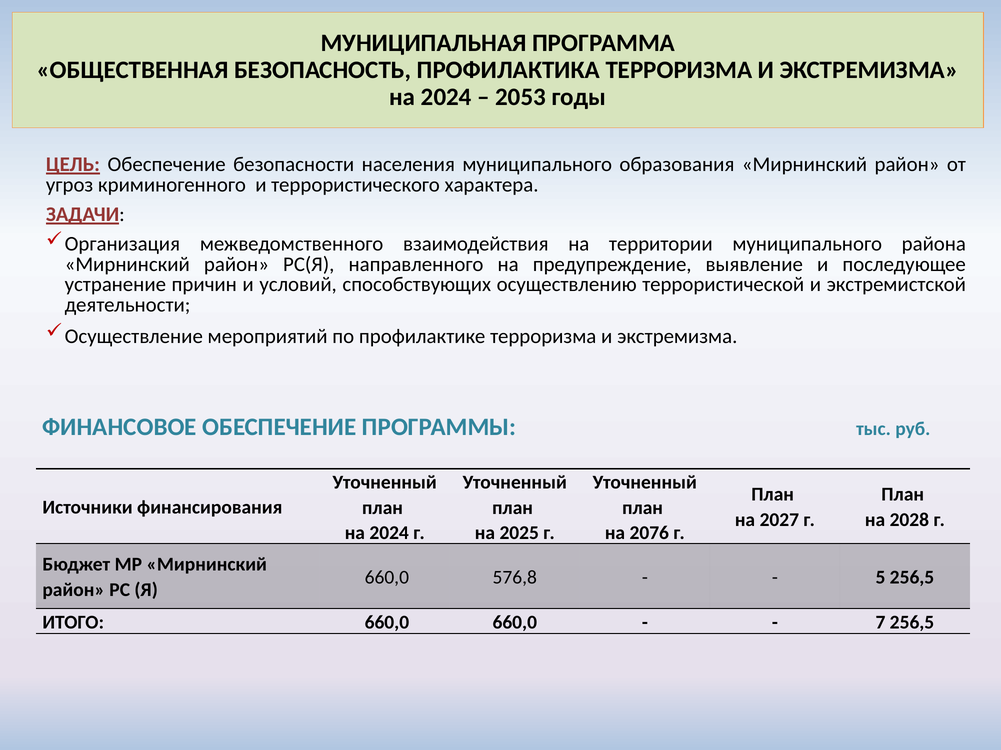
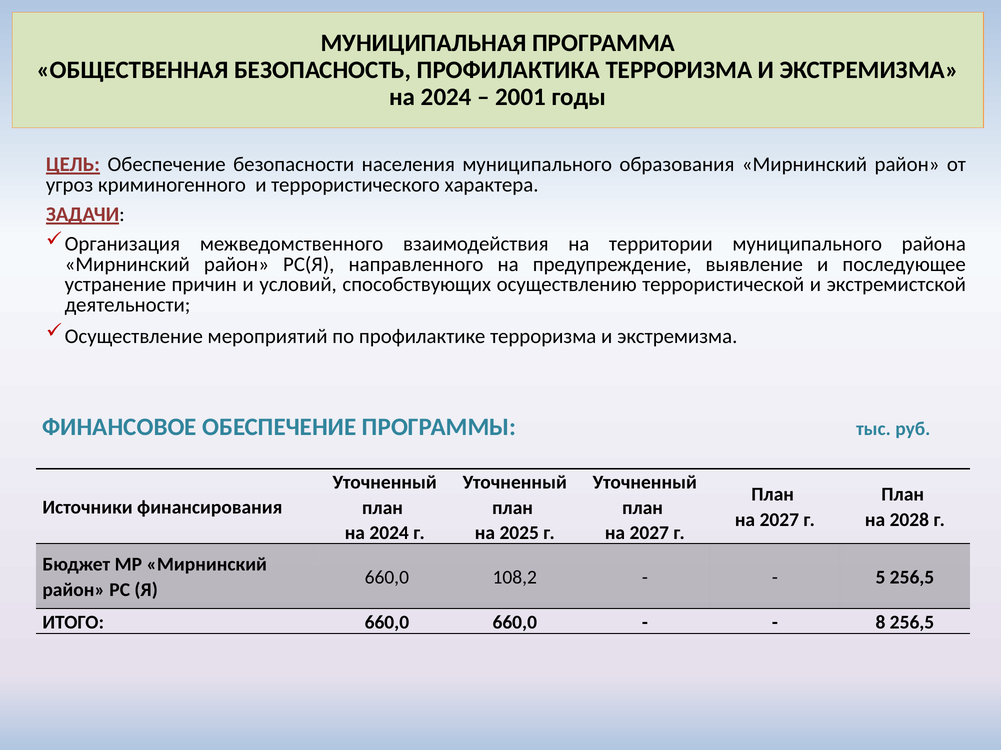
2053: 2053 -> 2001
2076 at (649, 534): 2076 -> 2027
576,8: 576,8 -> 108,2
7: 7 -> 8
